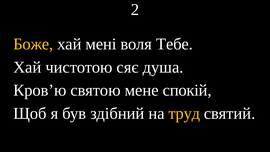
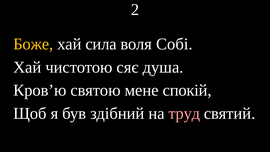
мені: мені -> сила
Тебе: Тебе -> Собі
труд colour: yellow -> pink
